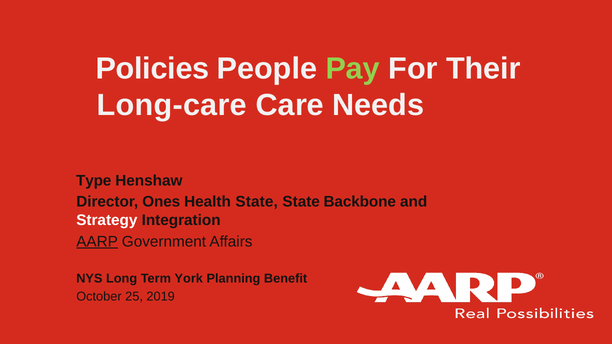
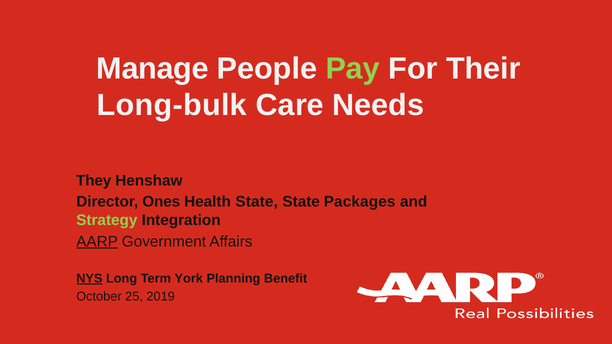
Policies: Policies -> Manage
Long-care: Long-care -> Long-bulk
Type: Type -> They
Backbone: Backbone -> Packages
Strategy colour: white -> light green
NYS underline: none -> present
